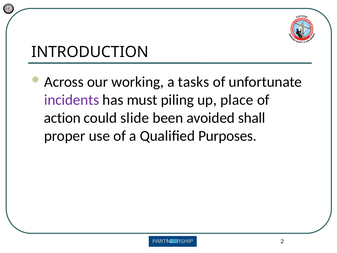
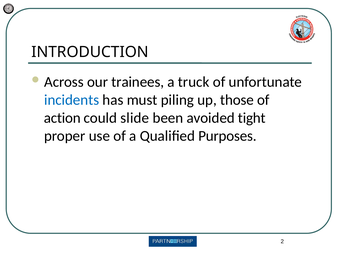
working: working -> trainees
tasks: tasks -> truck
incidents colour: purple -> blue
place: place -> those
shall: shall -> tight
